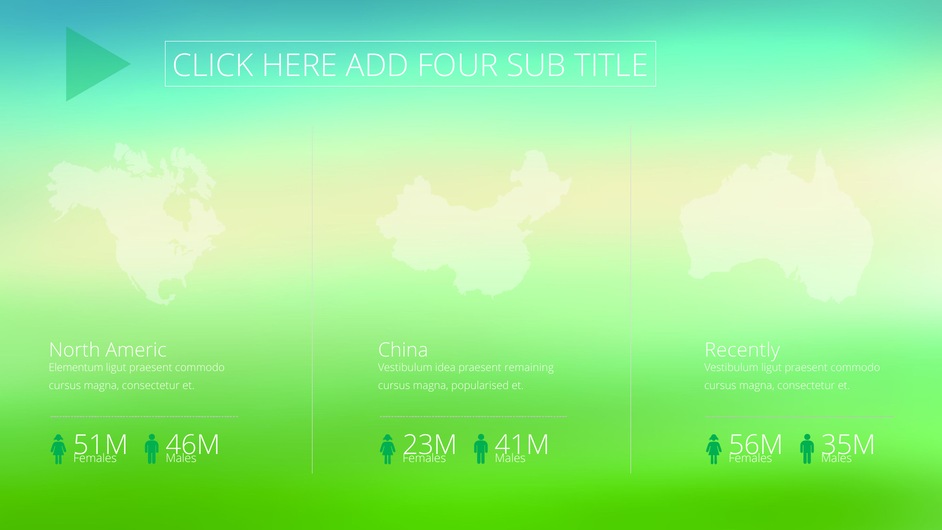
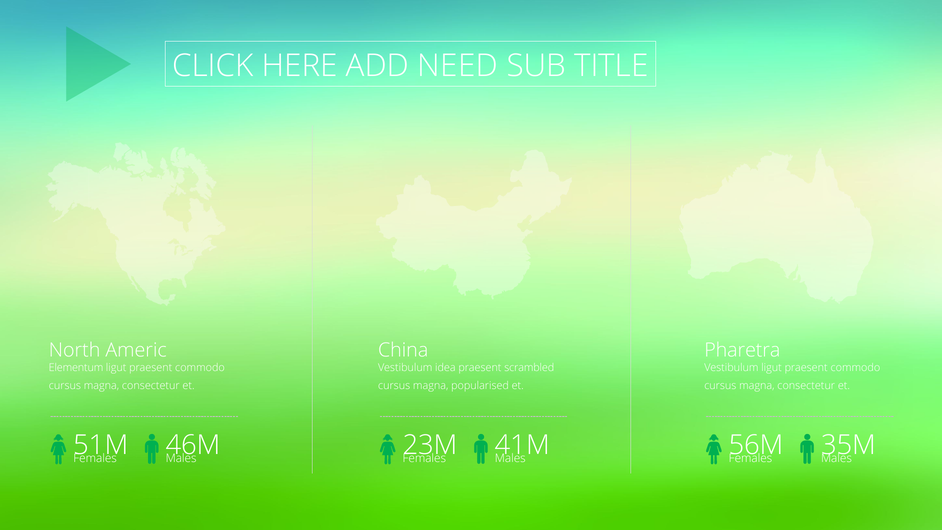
FOUR: FOUR -> NEED
Recently: Recently -> Pharetra
remaining: remaining -> scrambled
